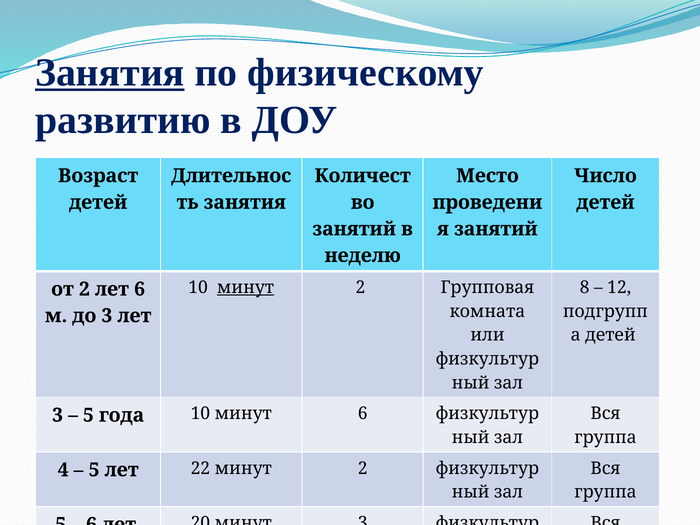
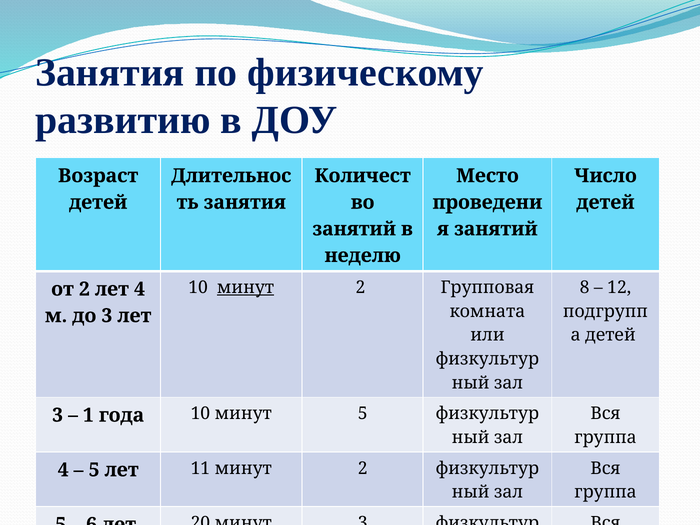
Занятия at (110, 72) underline: present -> none
лет 6: 6 -> 4
5 at (88, 415): 5 -> 1
минут 6: 6 -> 5
22: 22 -> 11
